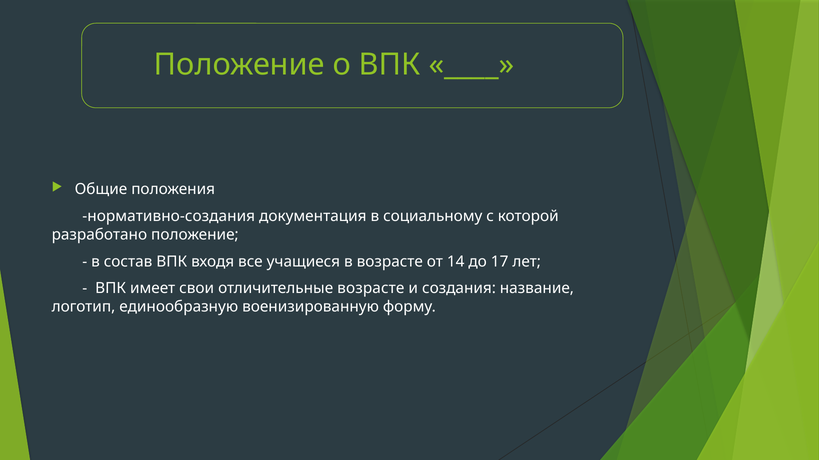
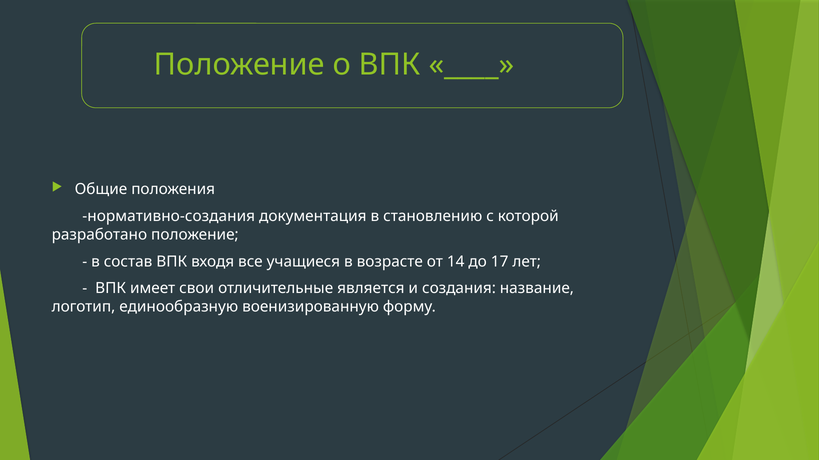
социальному: социальному -> становлению
отличительные возрасте: возрасте -> является
